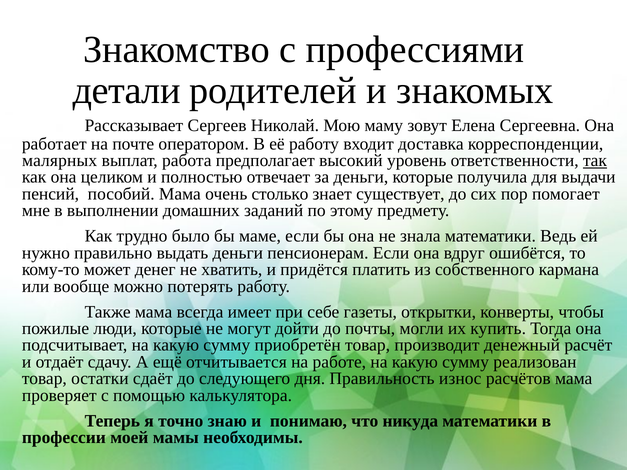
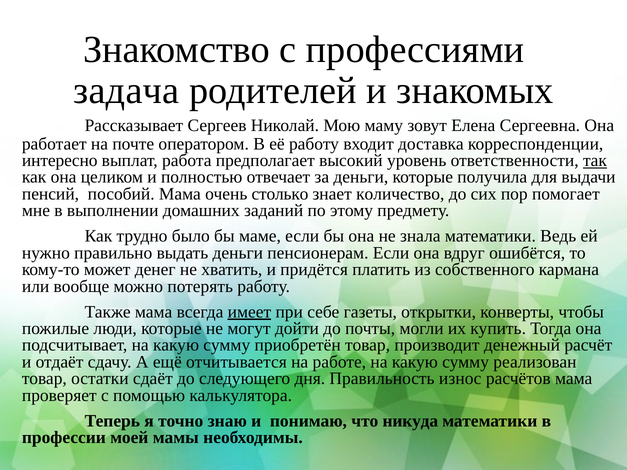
детали: детали -> задача
малярных: малярных -> интересно
существует: существует -> количество
имеет underline: none -> present
